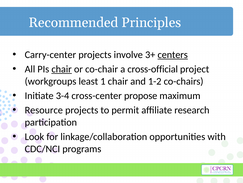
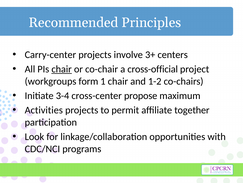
centers underline: present -> none
least: least -> form
Resource: Resource -> Activities
research: research -> together
